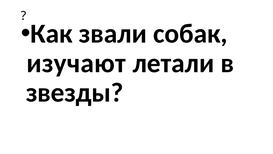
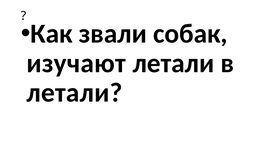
звезды at (75, 92): звезды -> летали
